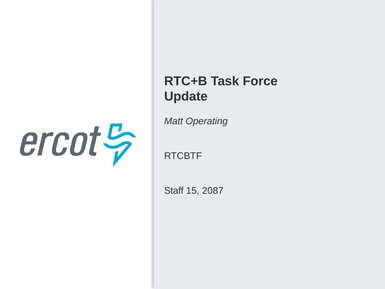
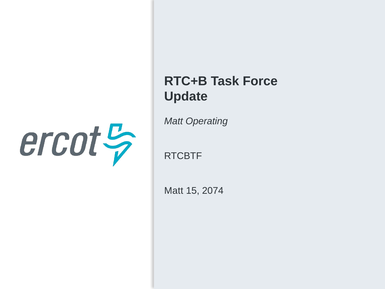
Staff at (174, 190): Staff -> Matt
2087: 2087 -> 2074
